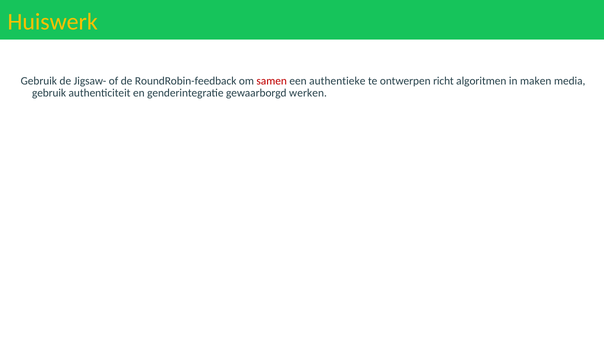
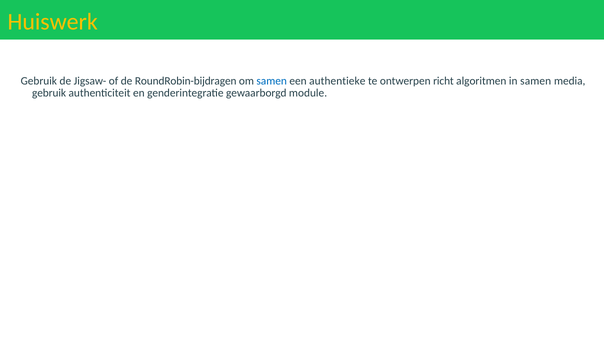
RoundRobin-feedback: RoundRobin-feedback -> RoundRobin-bijdragen
samen at (272, 81) colour: red -> blue
in maken: maken -> samen
werken: werken -> module
